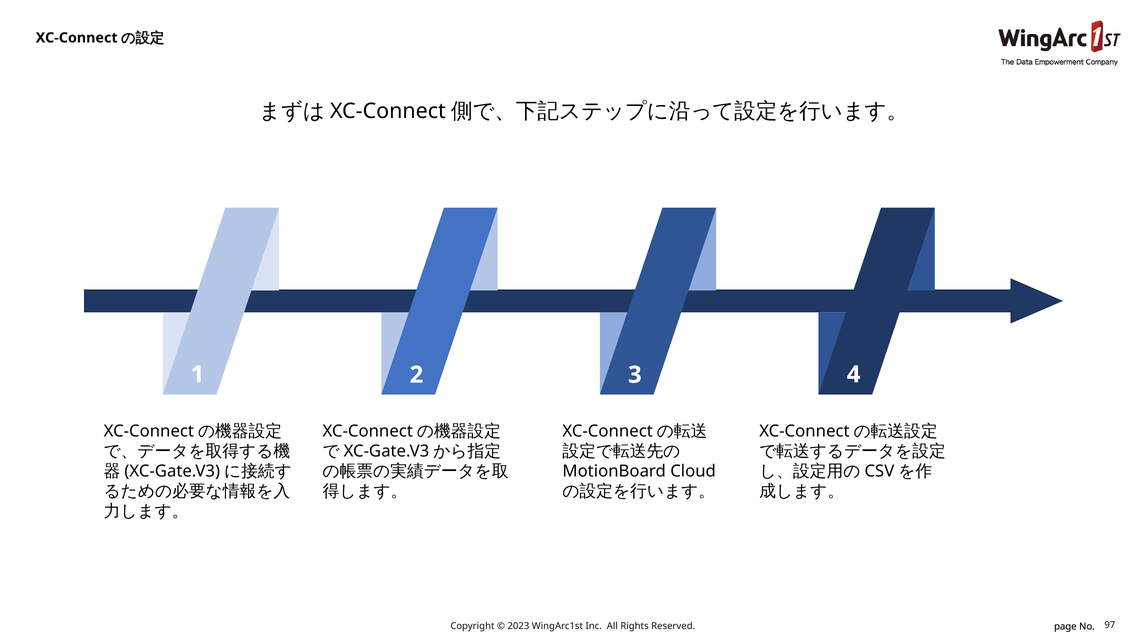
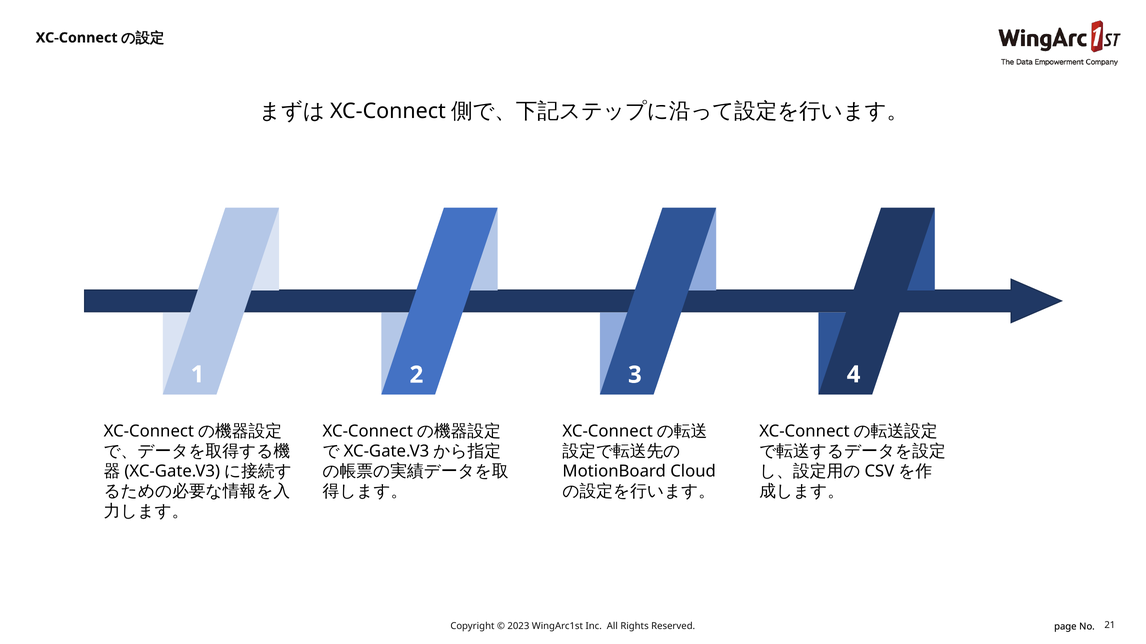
97: 97 -> 21
